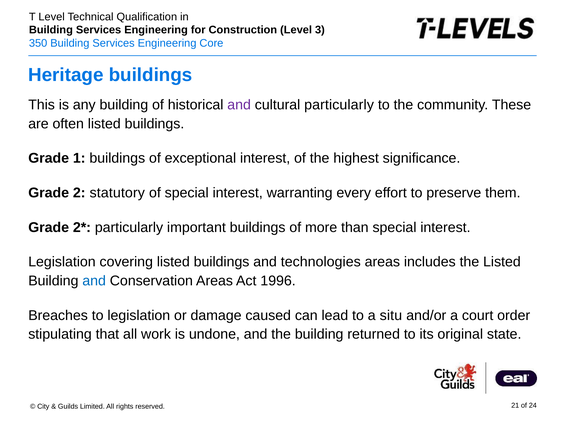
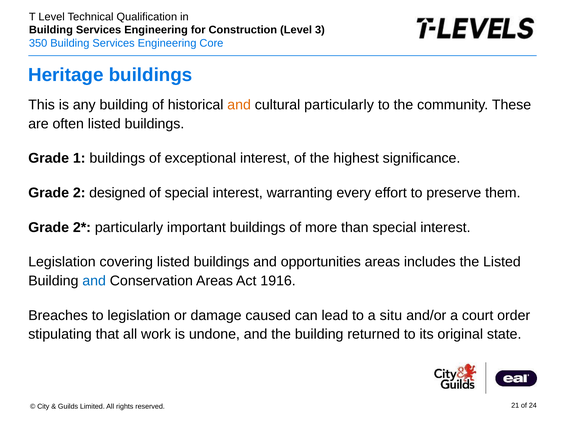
and at (239, 105) colour: purple -> orange
statutory: statutory -> designed
technologies: technologies -> opportunities
1996: 1996 -> 1916
